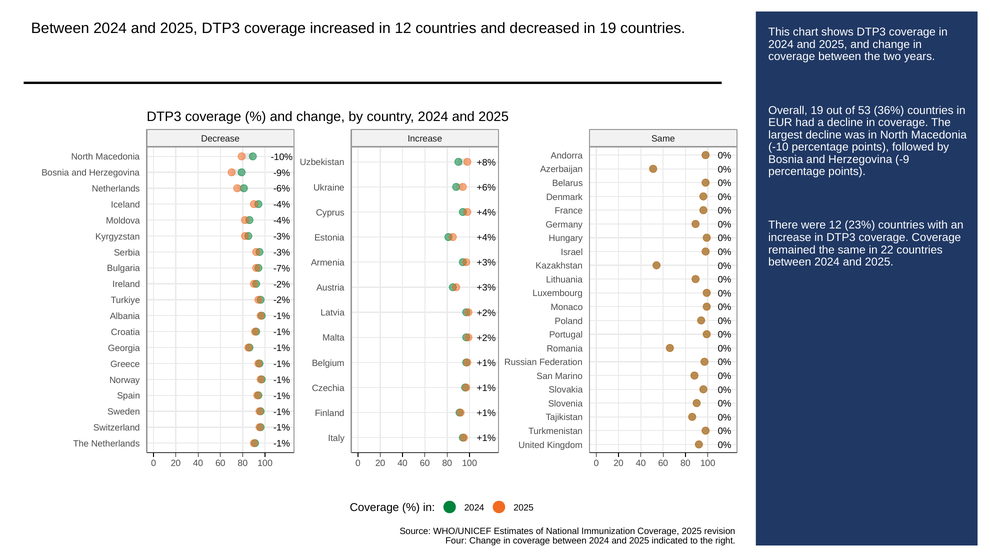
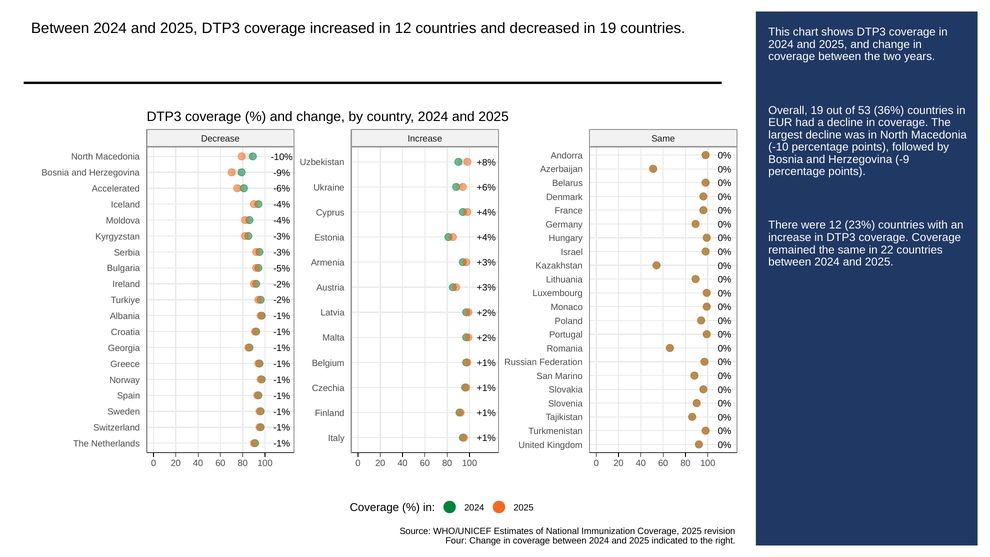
Netherlands at (116, 189): Netherlands -> Accelerated
-7%: -7% -> -5%
